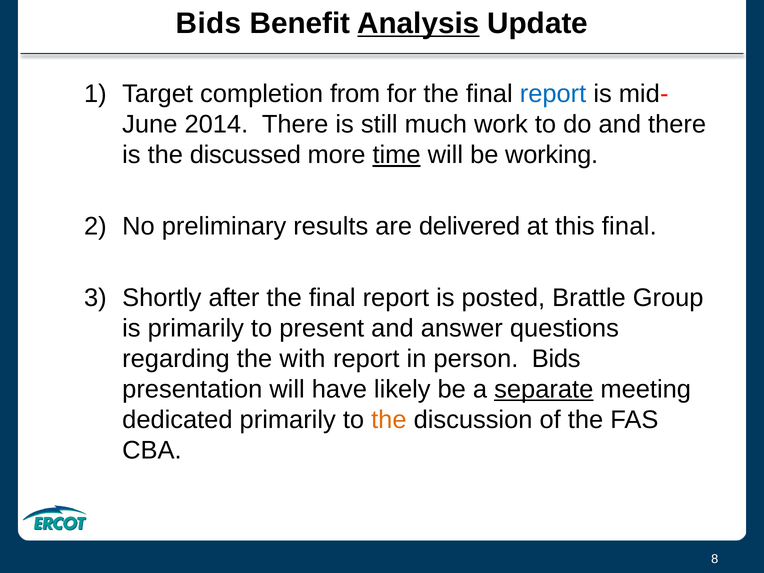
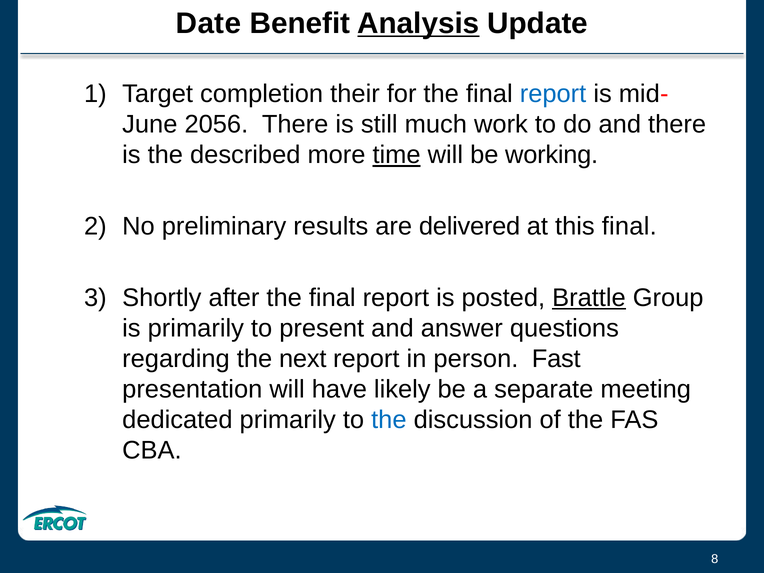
Bids at (208, 23): Bids -> Date
from: from -> their
2014: 2014 -> 2056
discussed: discussed -> described
Brattle underline: none -> present
with: with -> next
person Bids: Bids -> Fast
separate underline: present -> none
the at (389, 420) colour: orange -> blue
